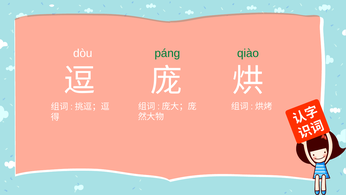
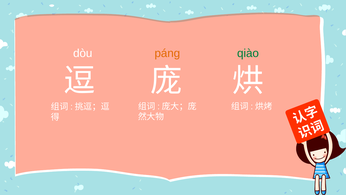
páng colour: green -> orange
